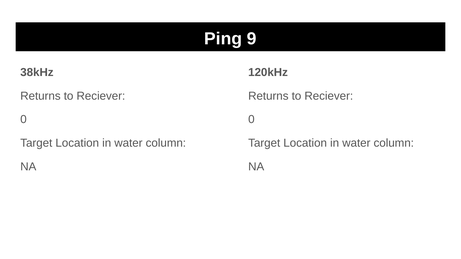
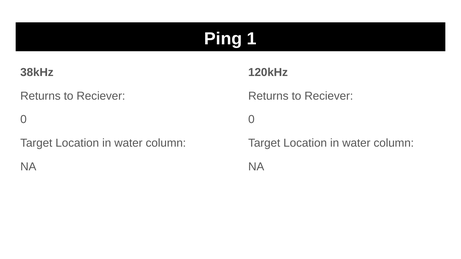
9: 9 -> 1
